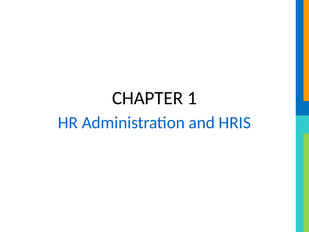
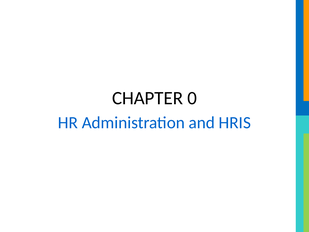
1: 1 -> 0
